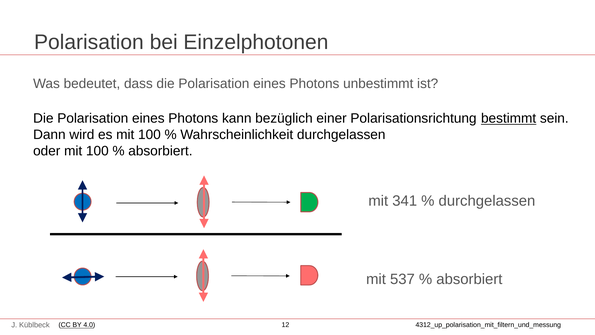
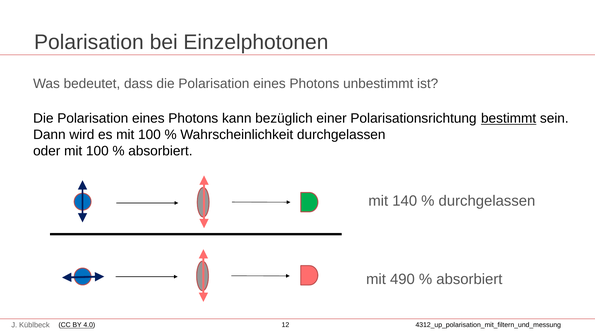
341: 341 -> 140
537: 537 -> 490
